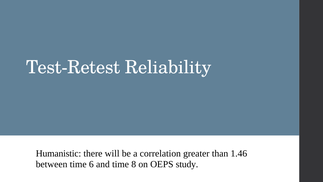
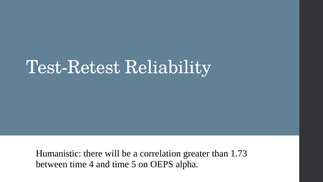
1.46: 1.46 -> 1.73
6: 6 -> 4
8: 8 -> 5
study: study -> alpha
